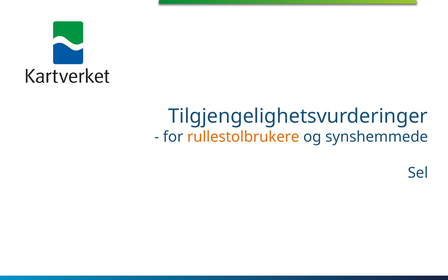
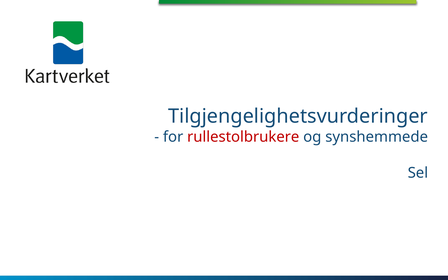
rullestolbrukere colour: orange -> red
